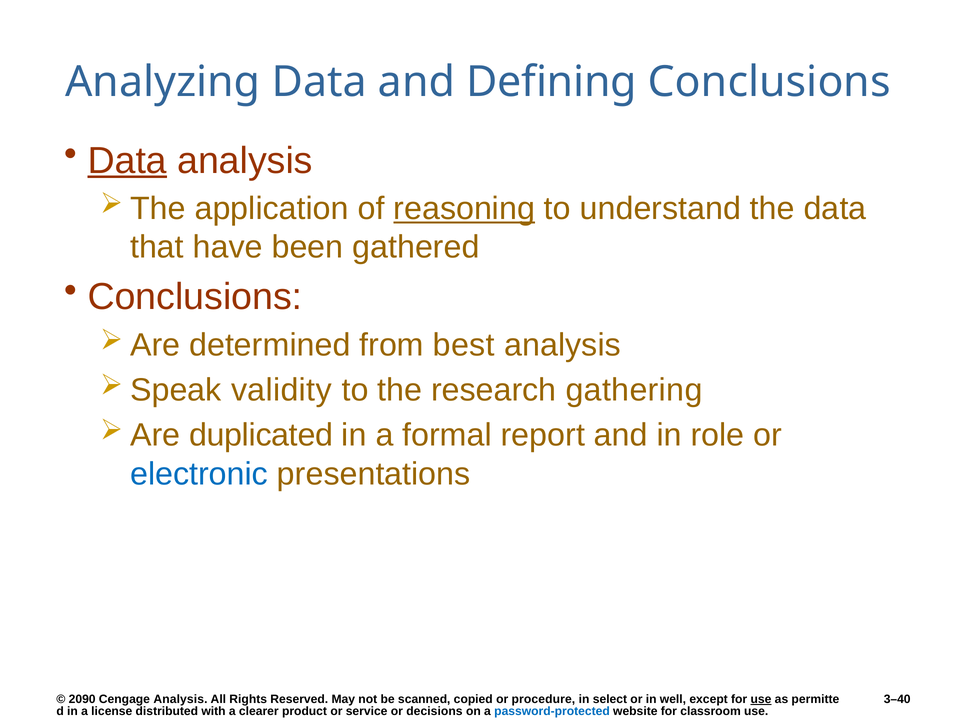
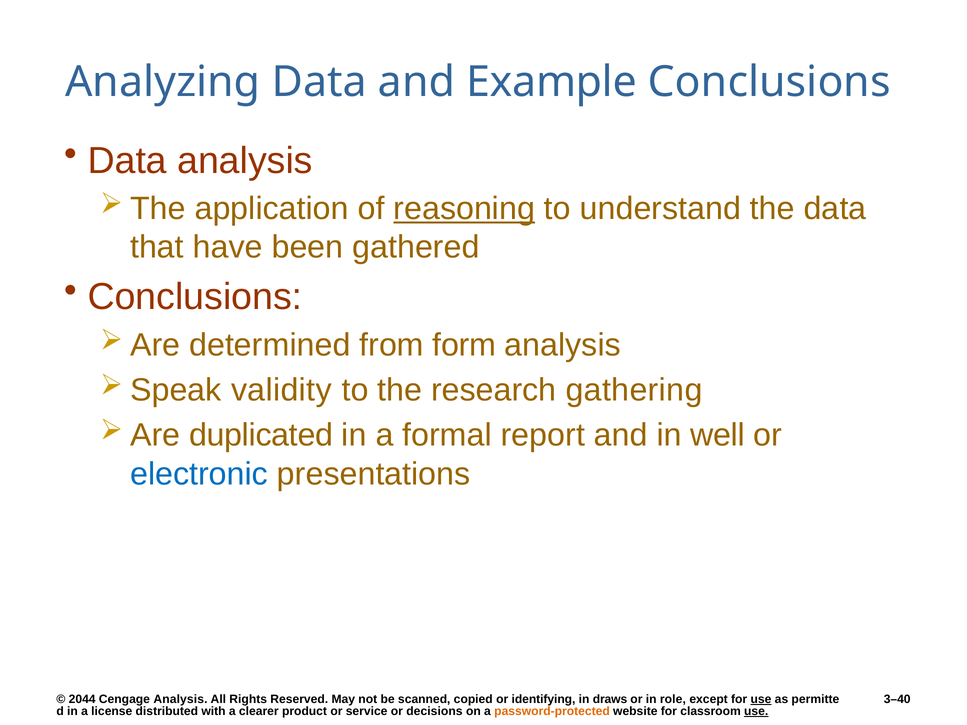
Defining: Defining -> Example
Data at (127, 161) underline: present -> none
best: best -> form
role: role -> well
2090: 2090 -> 2044
procedure: procedure -> identifying
select: select -> draws
well: well -> role
password-protected colour: blue -> orange
use at (756, 712) underline: none -> present
